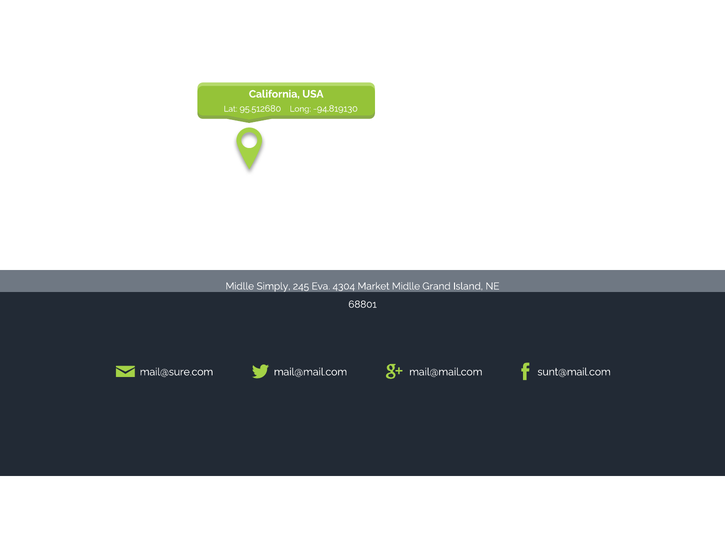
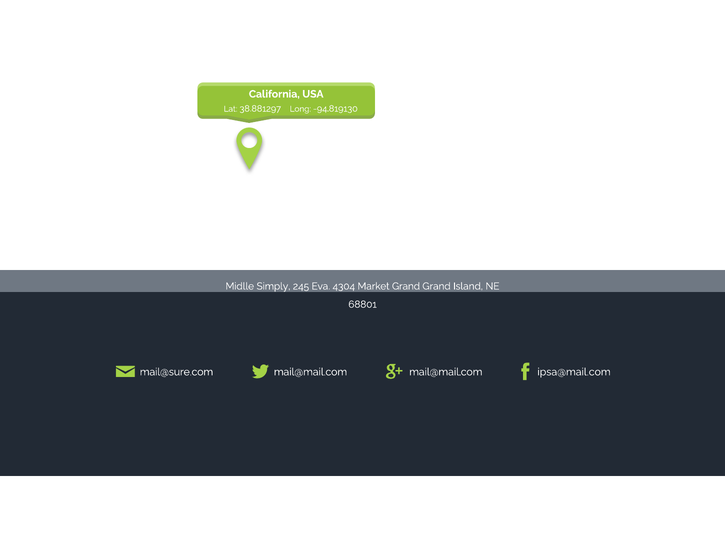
95.512680: 95.512680 -> 38.881297
Market Midlle: Midlle -> Grand
sunt@mail.com: sunt@mail.com -> ipsa@mail.com
